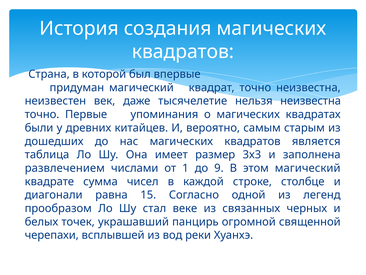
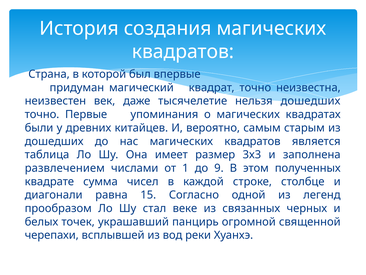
нельзя неизвестна: неизвестна -> дошедших
этом магический: магический -> полученных
